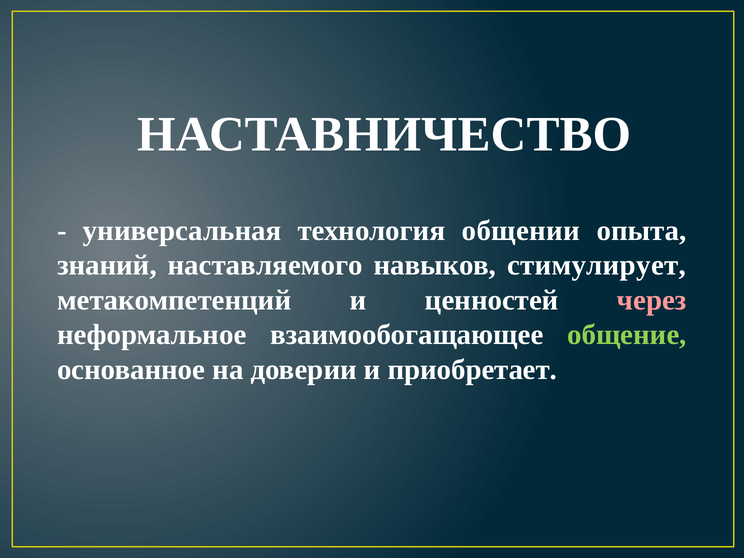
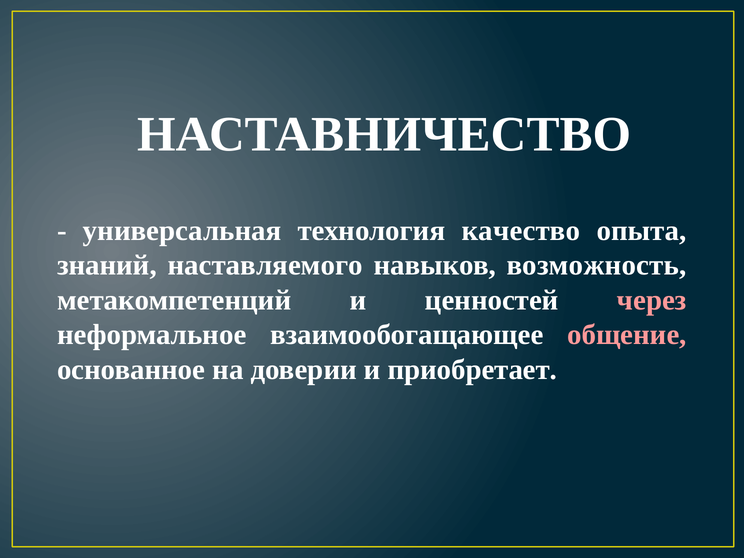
общении: общении -> качество
стимулирует: стимулирует -> возможность
общение colour: light green -> pink
